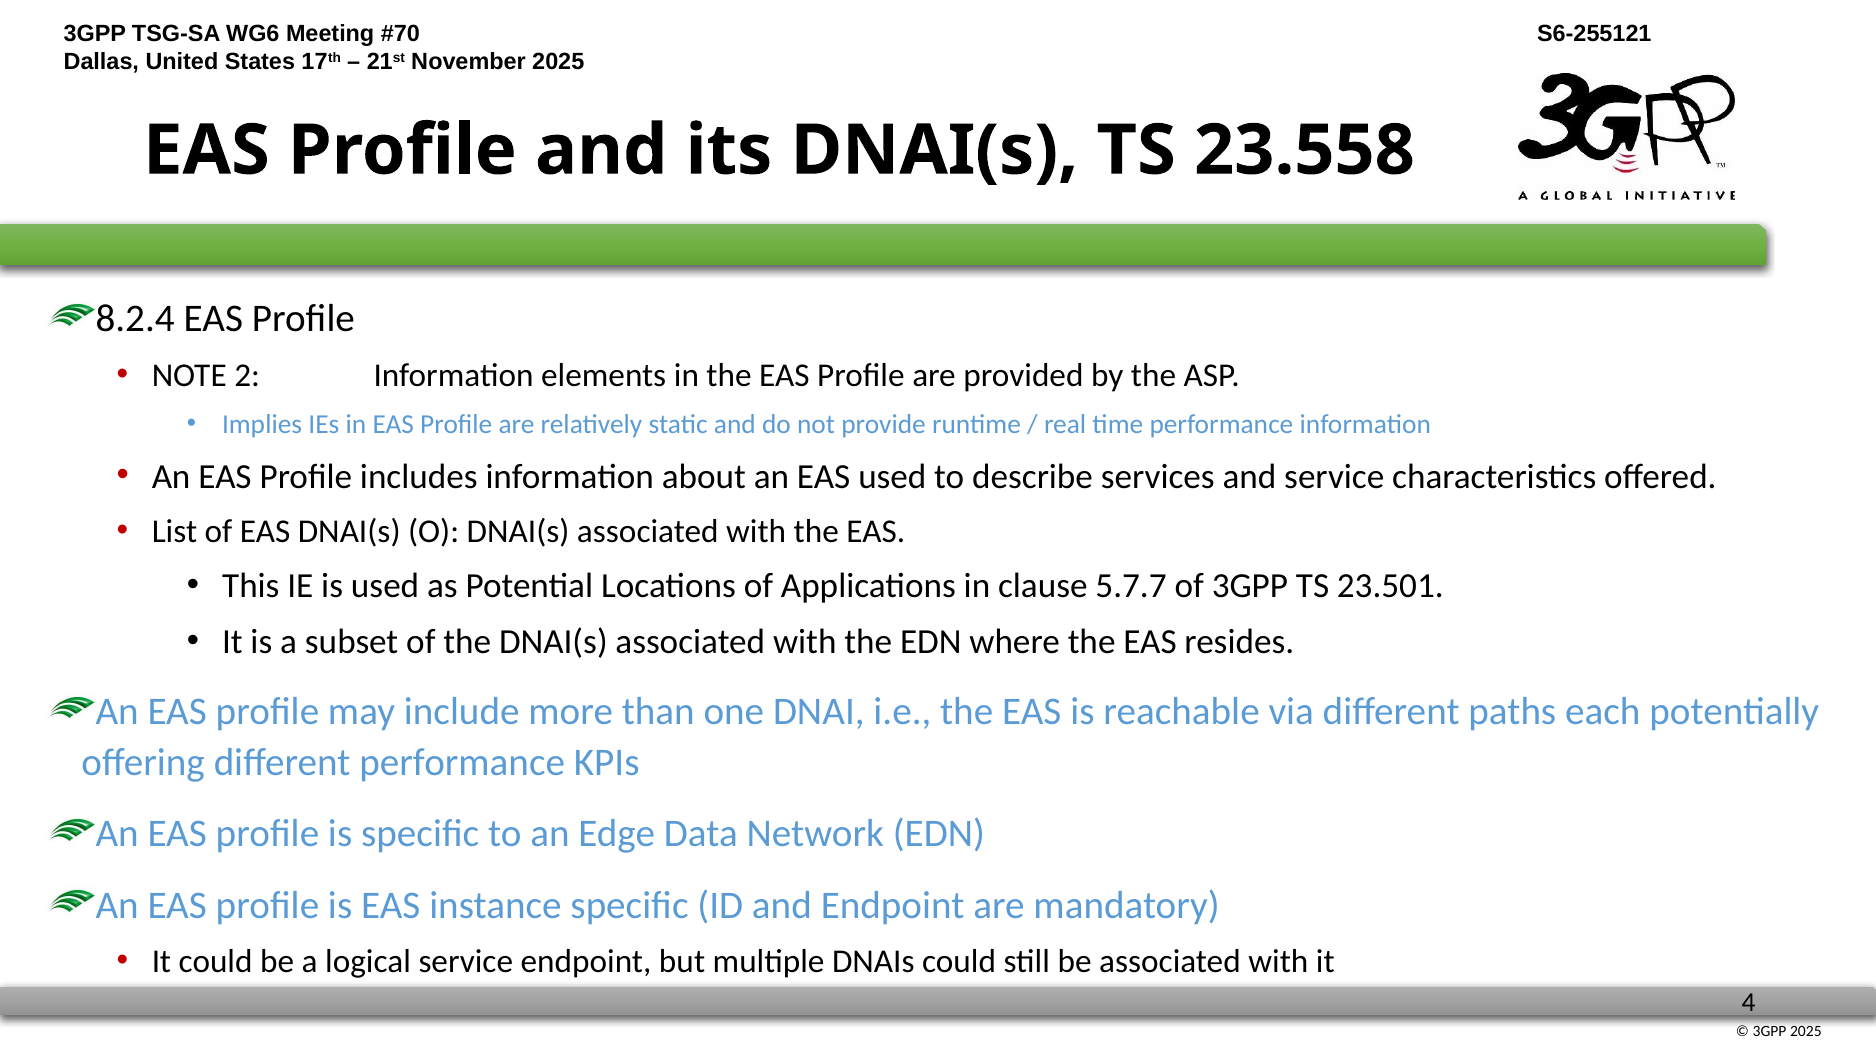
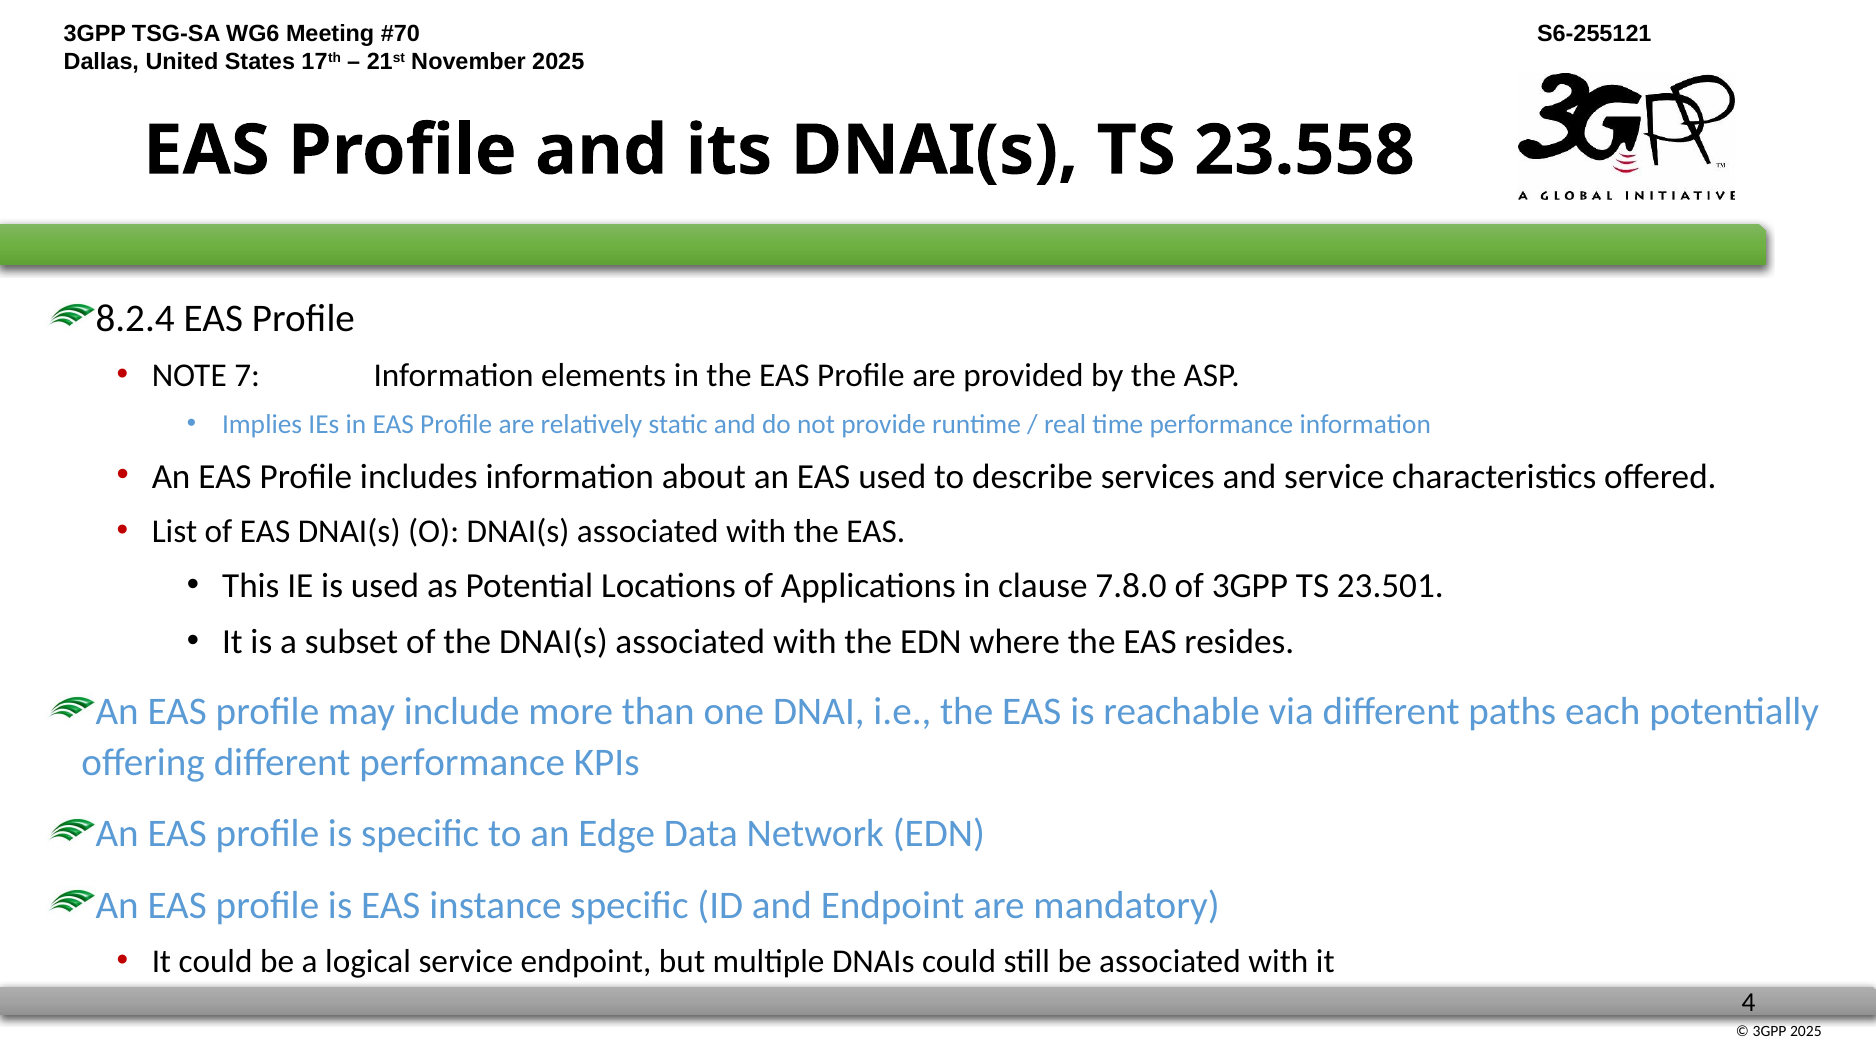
2: 2 -> 7
5.7.7: 5.7.7 -> 7.8.0
